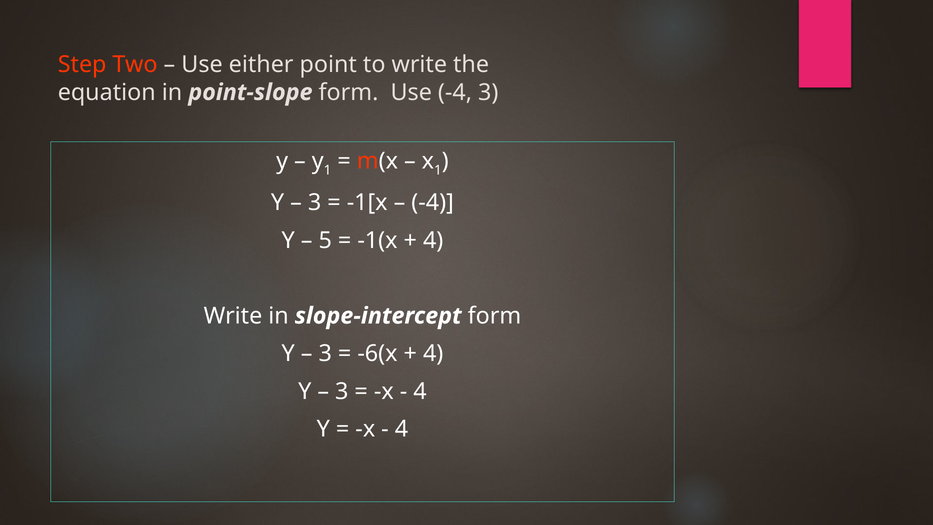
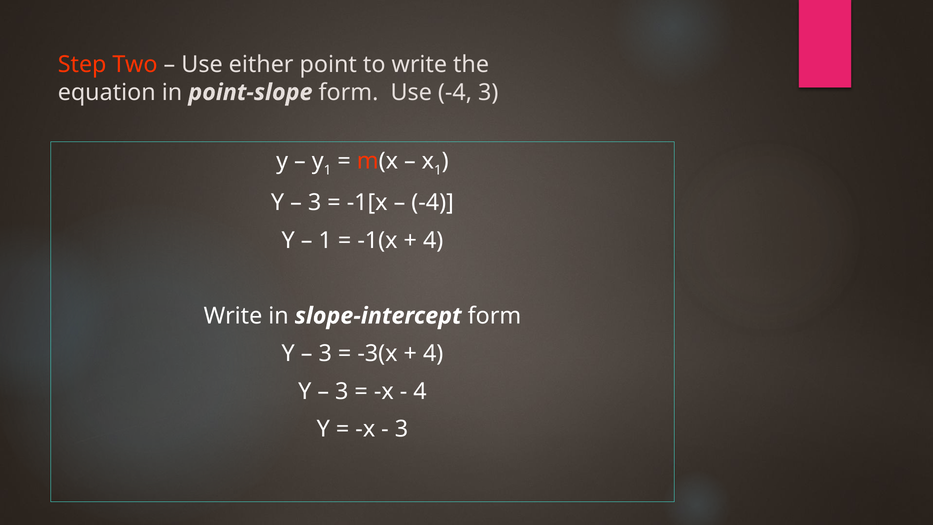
5 at (325, 240): 5 -> 1
-6(x: -6(x -> -3(x
4 at (402, 429): 4 -> 3
